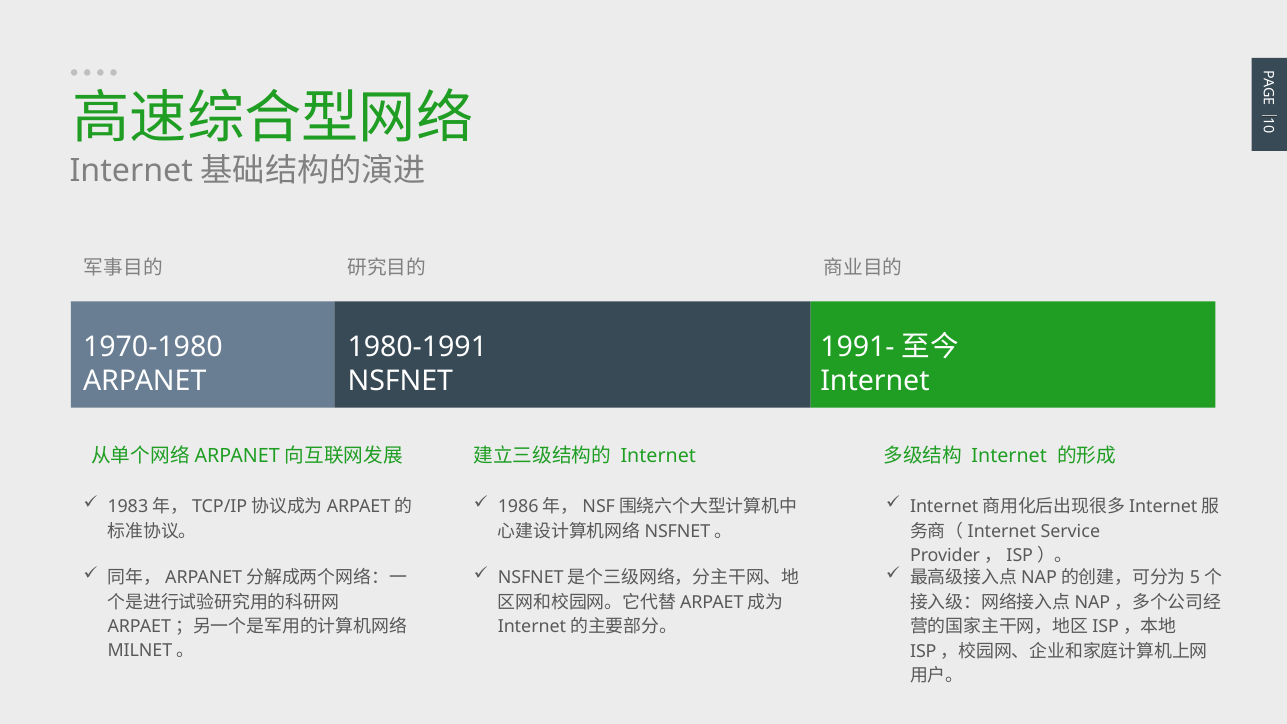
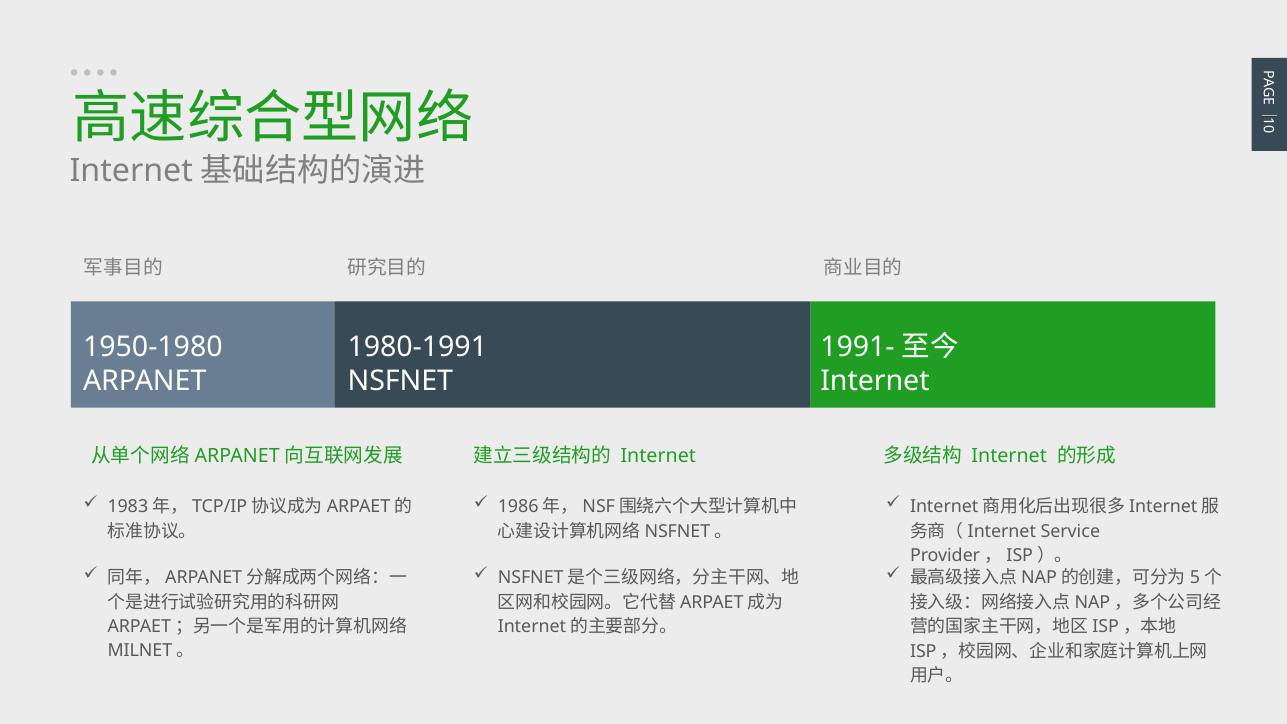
1970-1980: 1970-1980 -> 1950-1980
